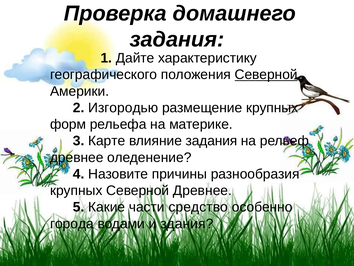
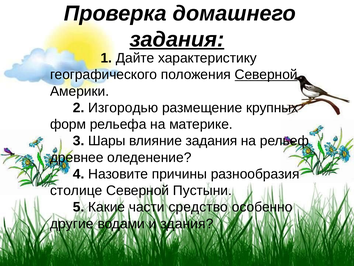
задания at (177, 39) underline: none -> present
Карте: Карте -> Шары
крупных at (76, 190): крупных -> столице
Северной Древнее: Древнее -> Пустыни
города: города -> другие
